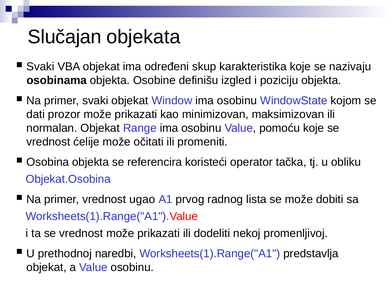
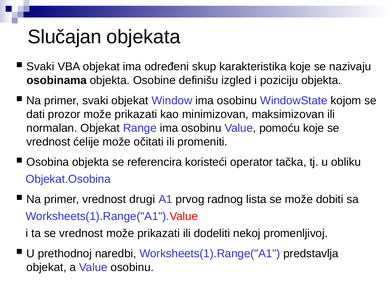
ugao: ugao -> drugi
